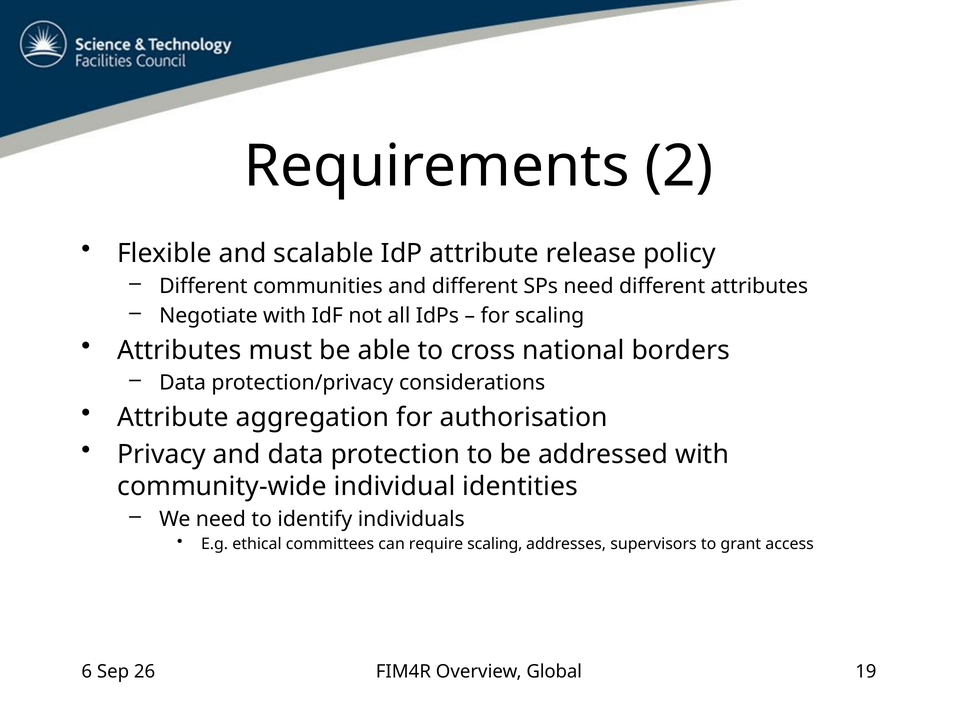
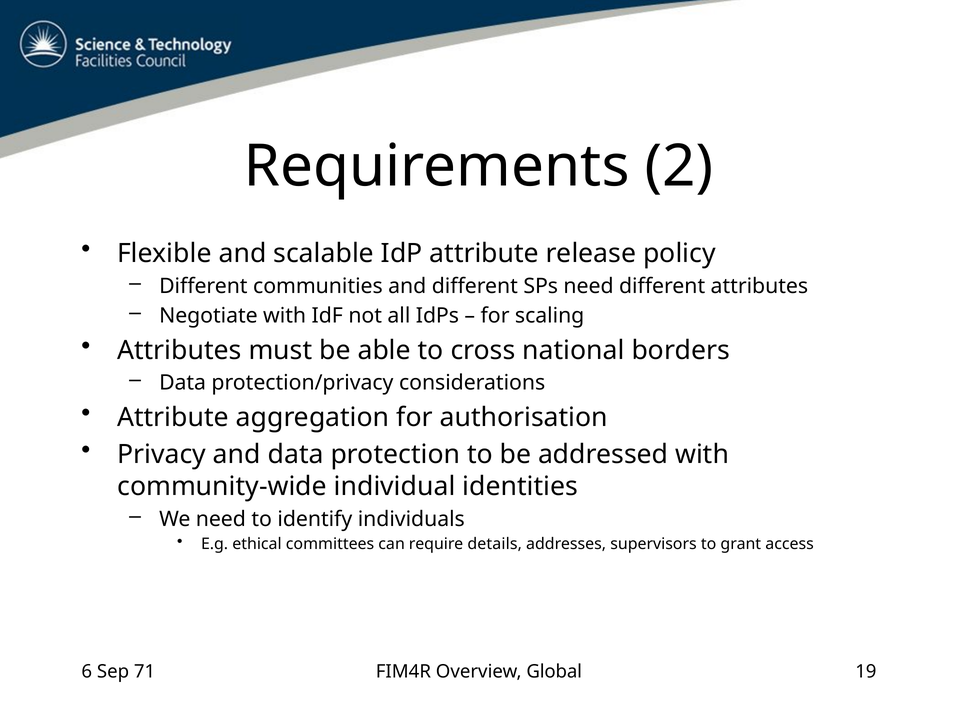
require scaling: scaling -> details
26: 26 -> 71
